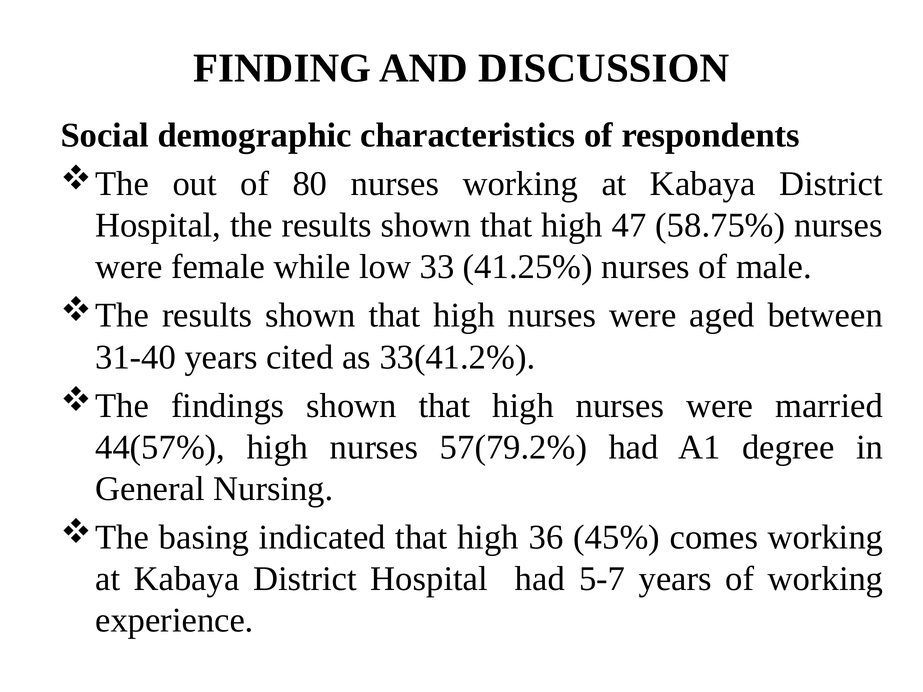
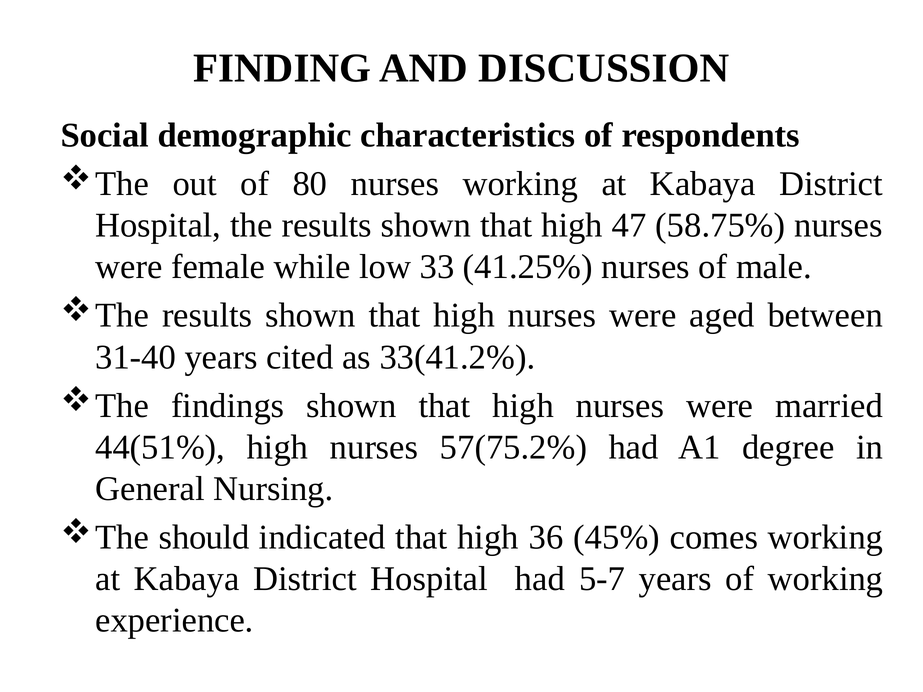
44(57%: 44(57% -> 44(51%
57(79.2%: 57(79.2% -> 57(75.2%
basing: basing -> should
